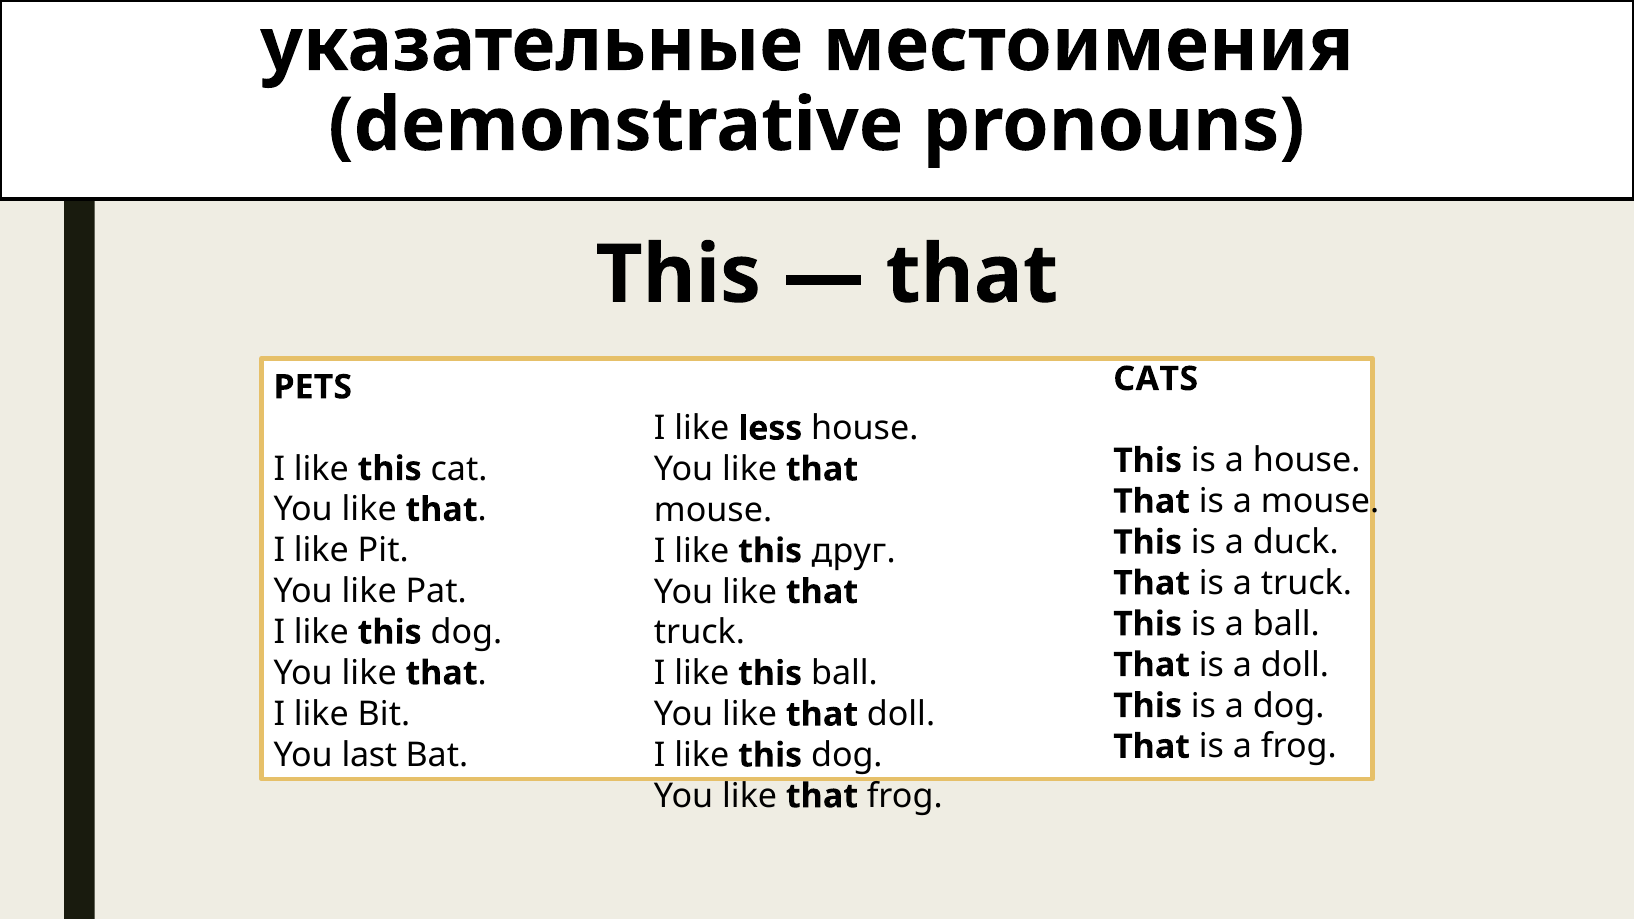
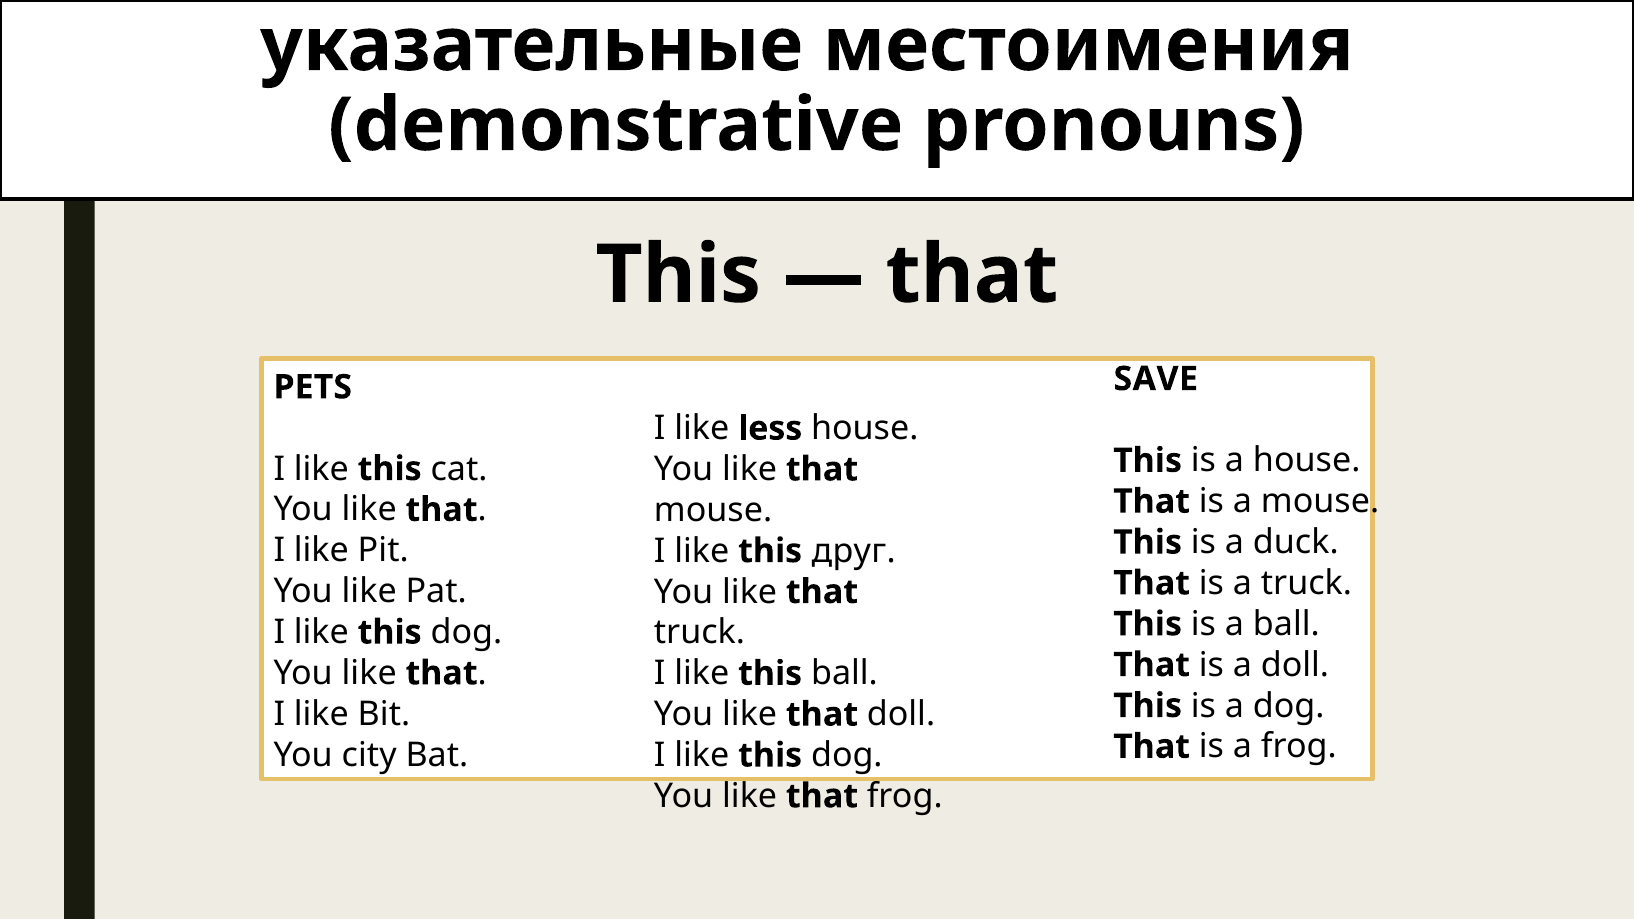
CATS: CATS -> SAVE
last: last -> city
